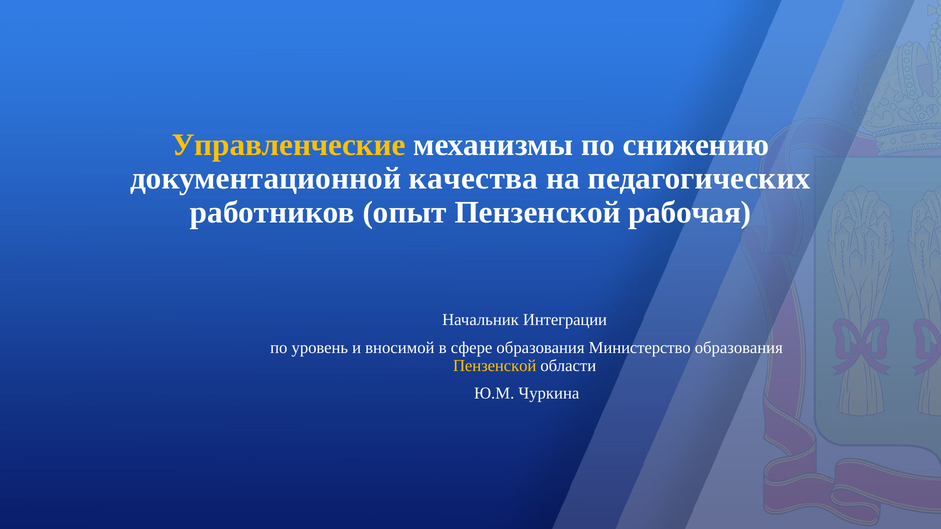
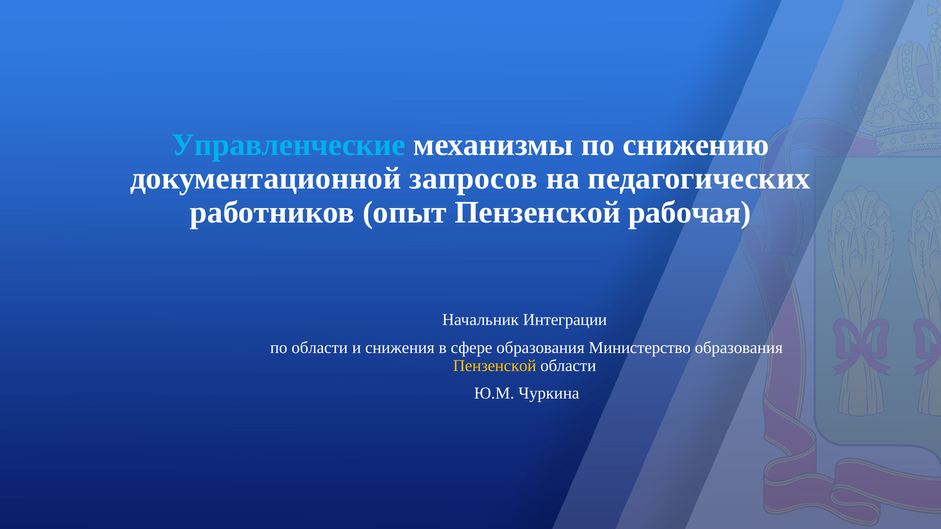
Управленческие colour: yellow -> light blue
качества: качества -> запросов
по уровень: уровень -> области
вносимой: вносимой -> снижения
